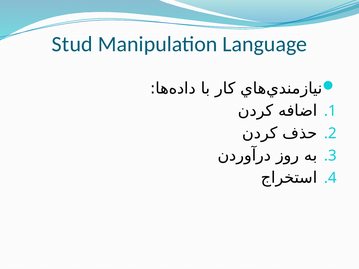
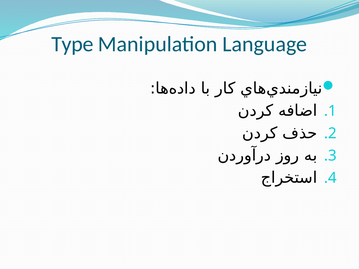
Stud: Stud -> Type
